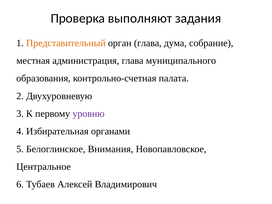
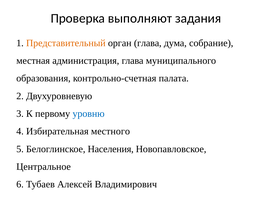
уровню colour: purple -> blue
органами: органами -> местного
Внимания: Внимания -> Населения
